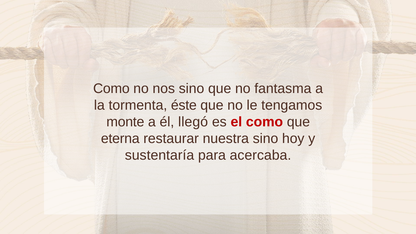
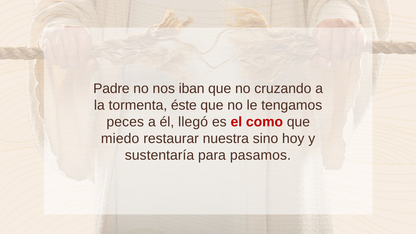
Como at (111, 89): Como -> Padre
nos sino: sino -> iban
fantasma: fantasma -> cruzando
monte: monte -> peces
eterna: eterna -> miedo
acercaba: acercaba -> pasamos
